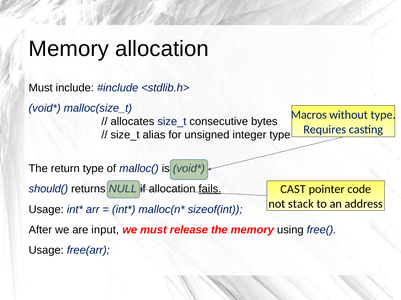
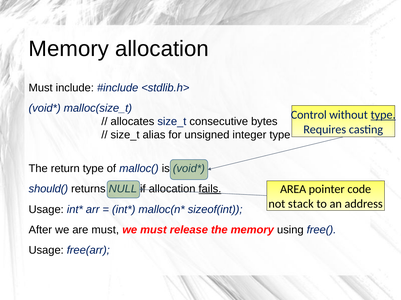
Macros: Macros -> Control
type at (383, 115) underline: none -> present
CAST: CAST -> AREA
are input: input -> must
